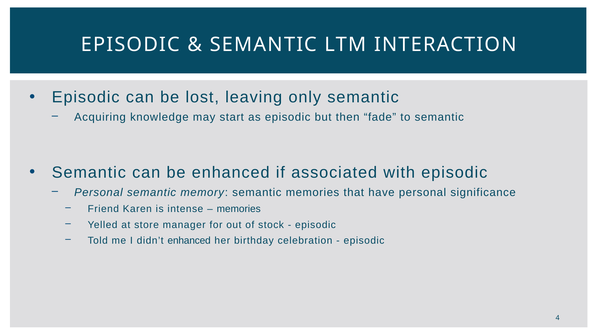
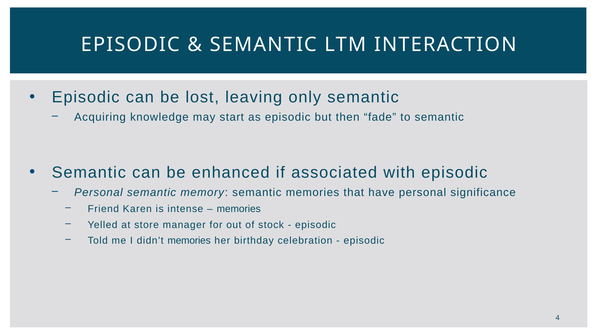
didn’t enhanced: enhanced -> memories
